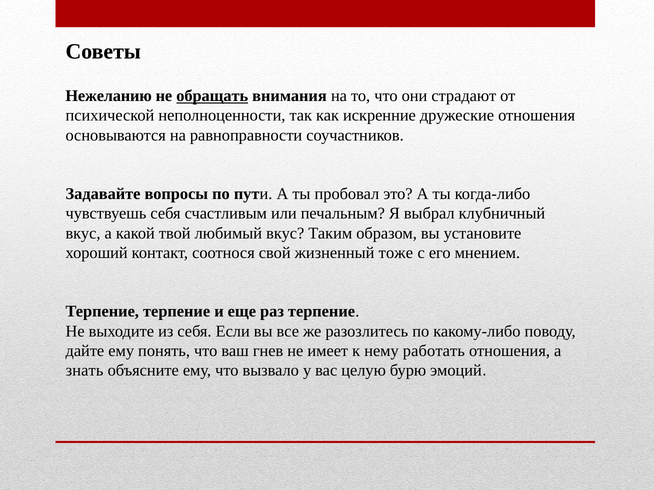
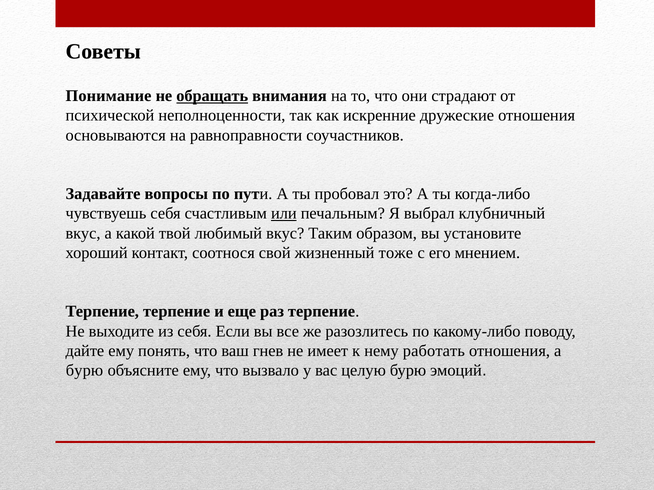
Нежеланию: Нежеланию -> Понимание
или underline: none -> present
знать at (85, 371): знать -> бурю
